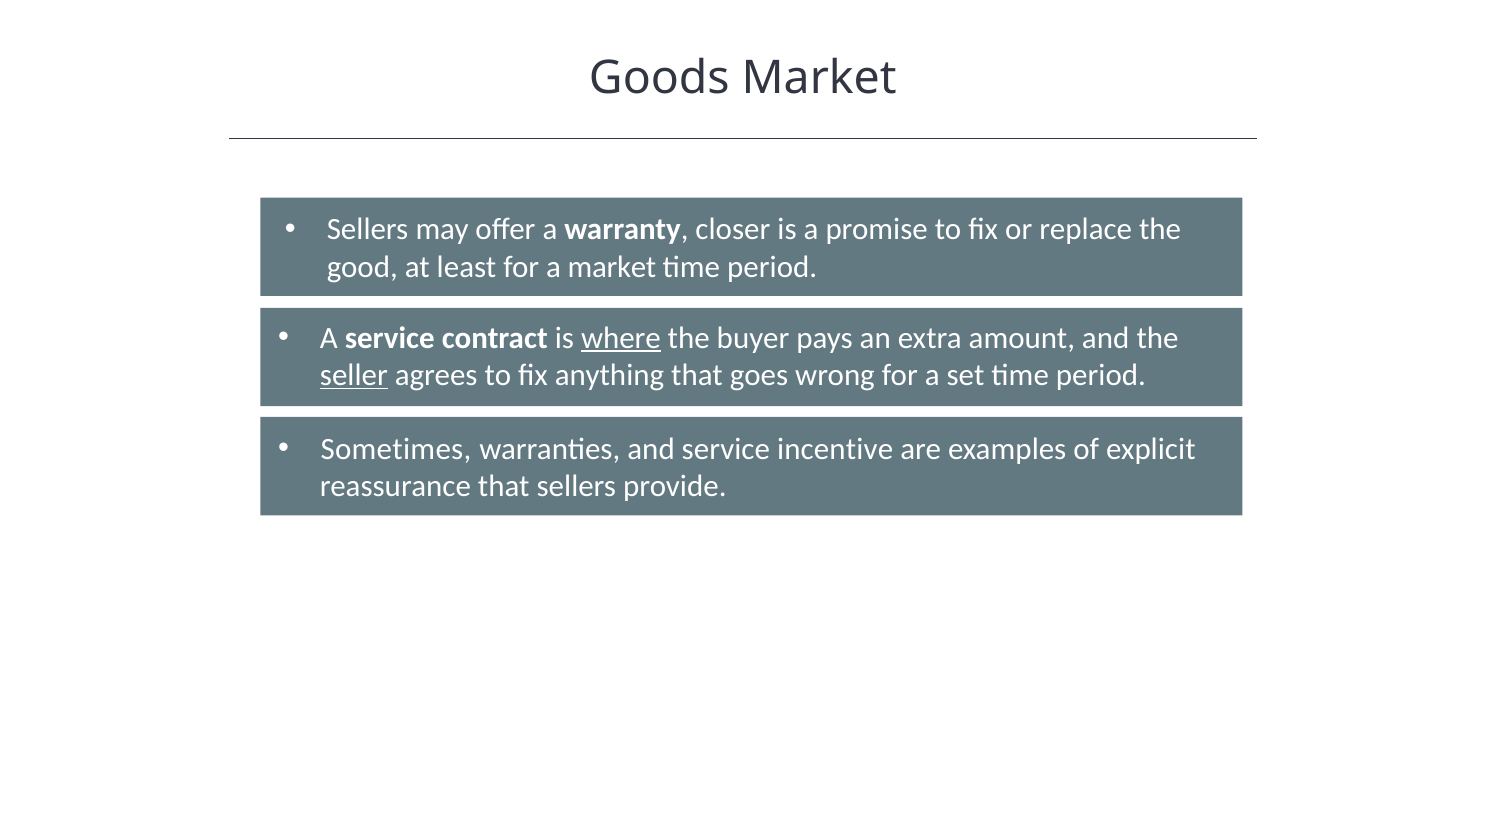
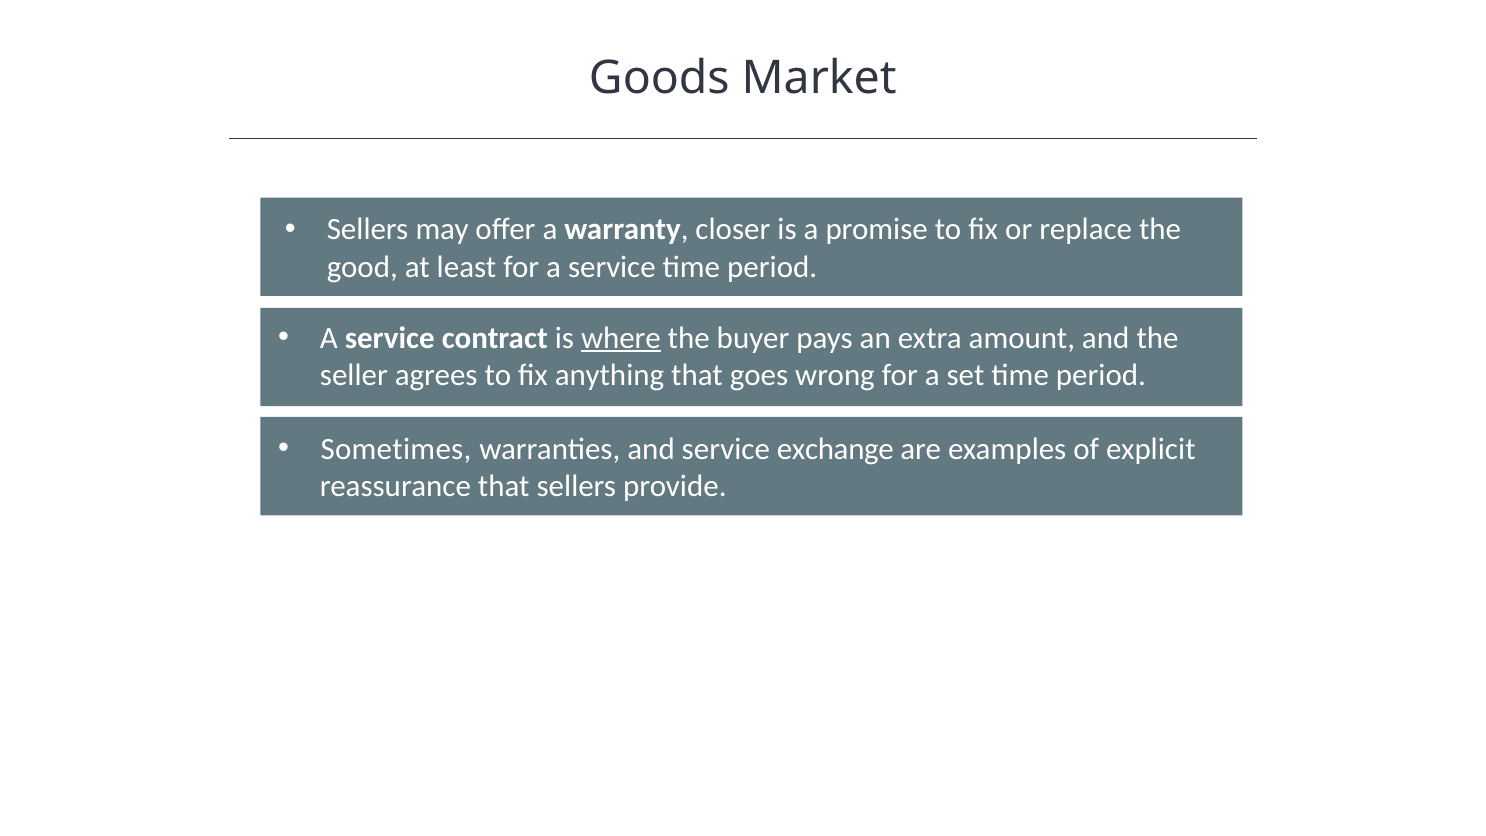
for a market: market -> service
seller underline: present -> none
incentive: incentive -> exchange
